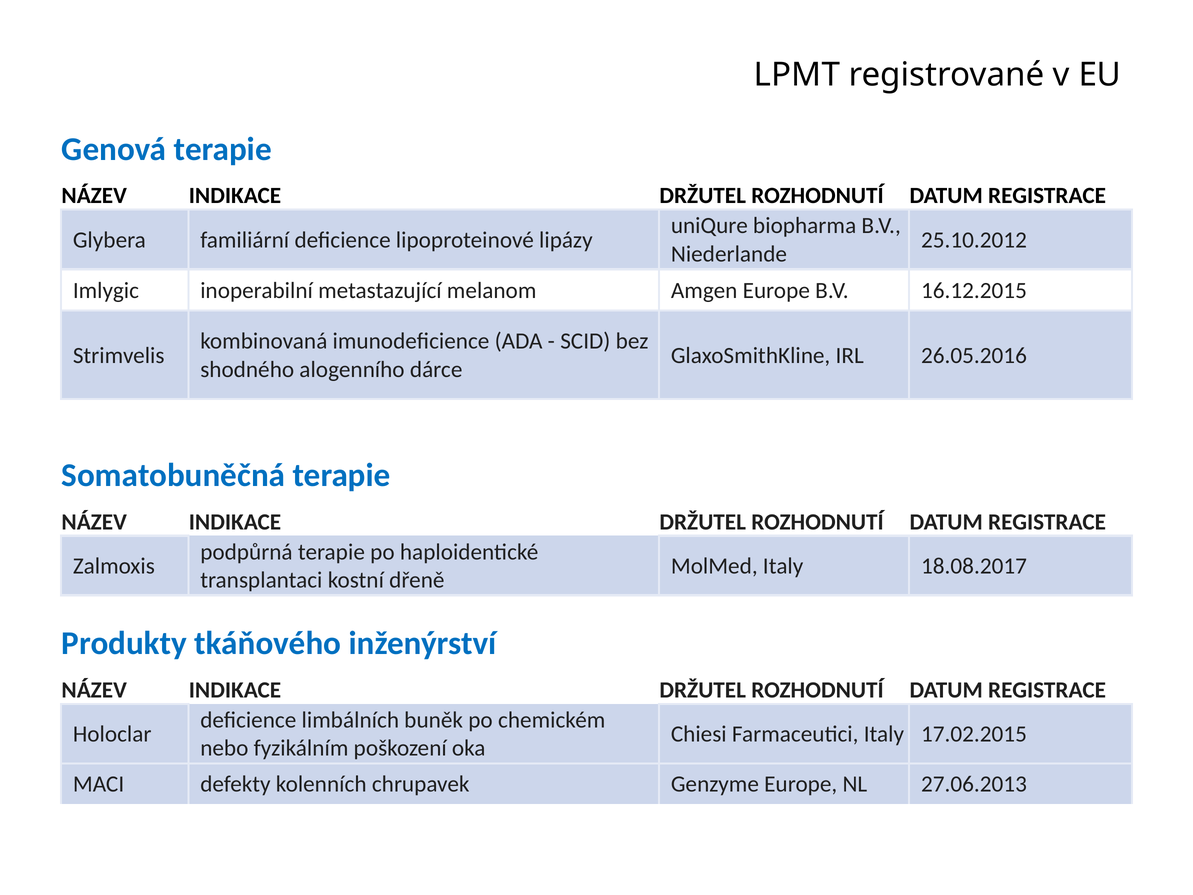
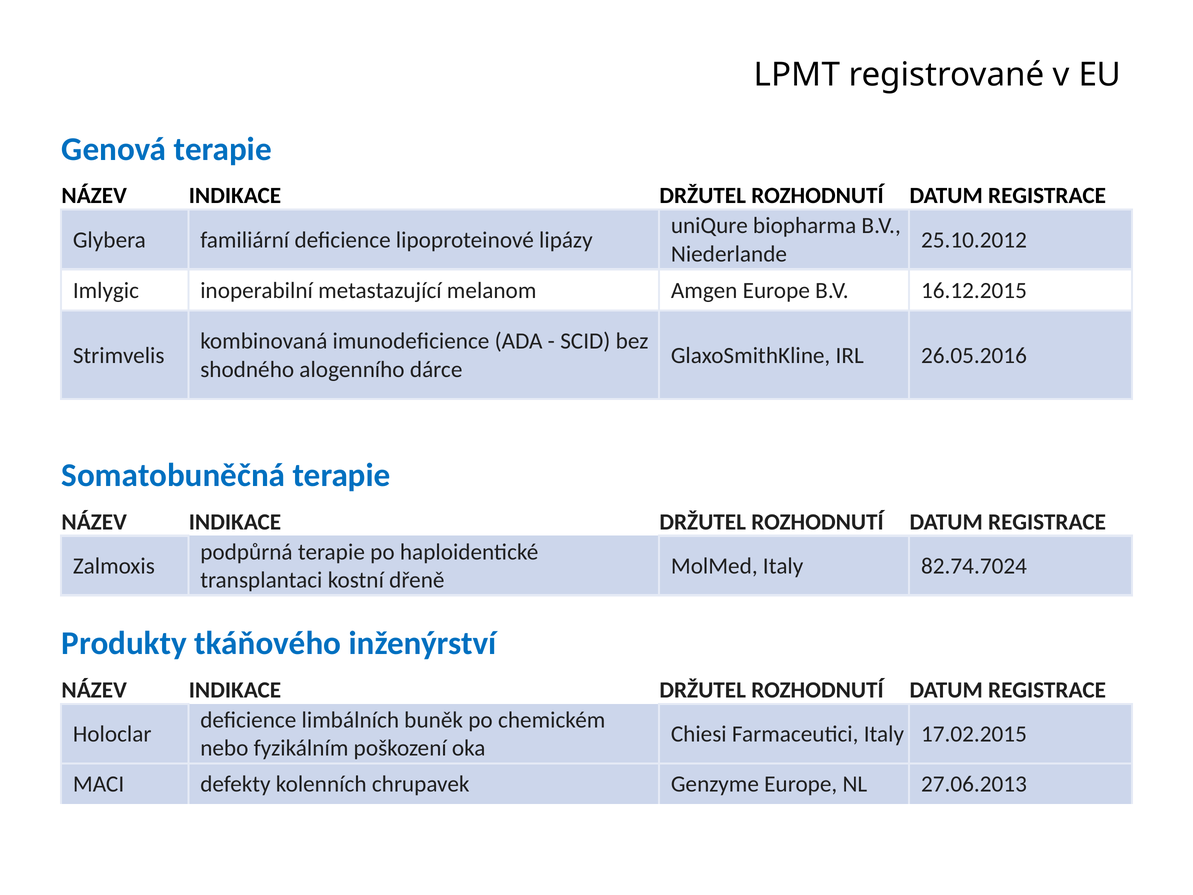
18.08.2017: 18.08.2017 -> 82.74.7024
